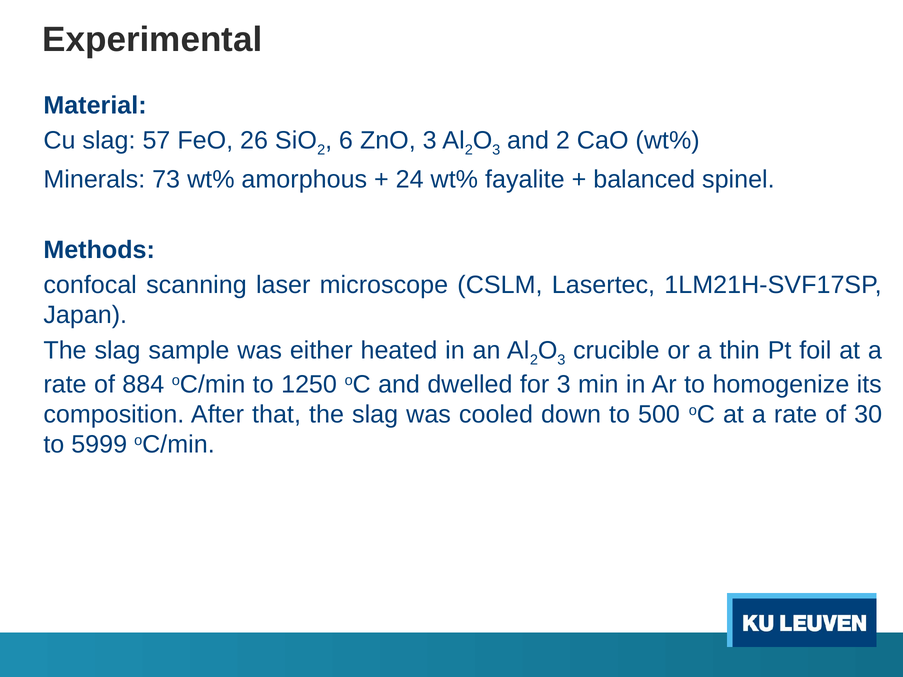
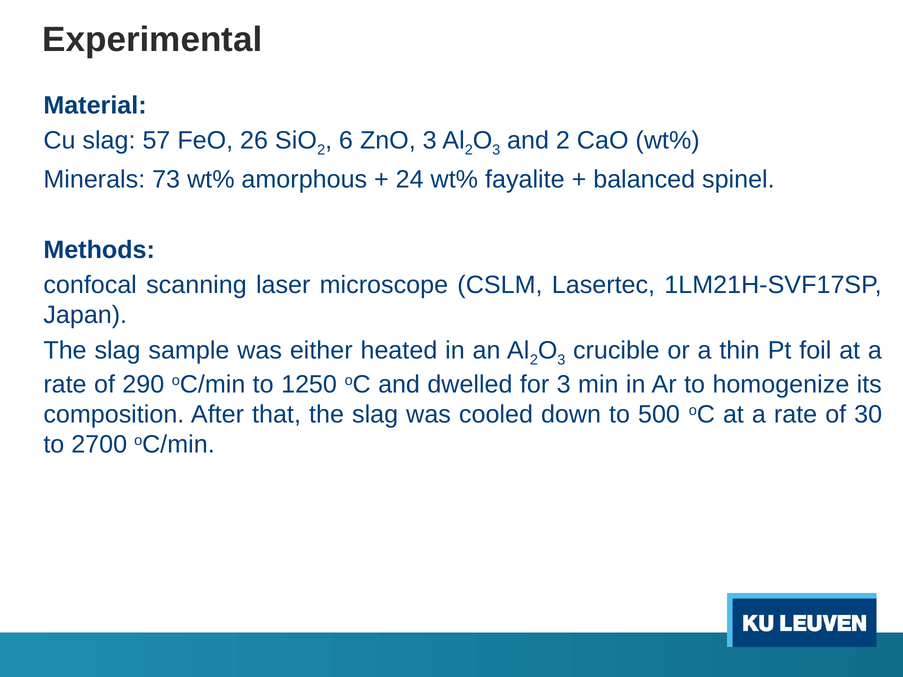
884: 884 -> 290
5999: 5999 -> 2700
